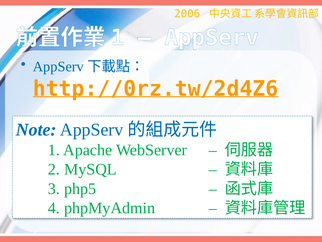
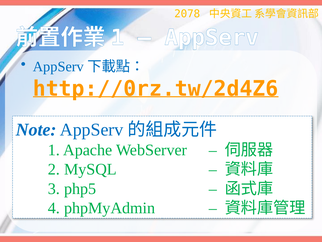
2006: 2006 -> 2078
